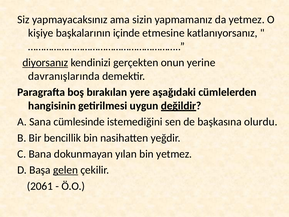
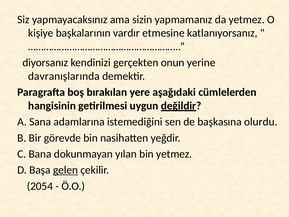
içinde: içinde -> vardır
diyorsanız underline: present -> none
cümlesinde: cümlesinde -> adamlarına
bencillik: bencillik -> görevde
2061: 2061 -> 2054
